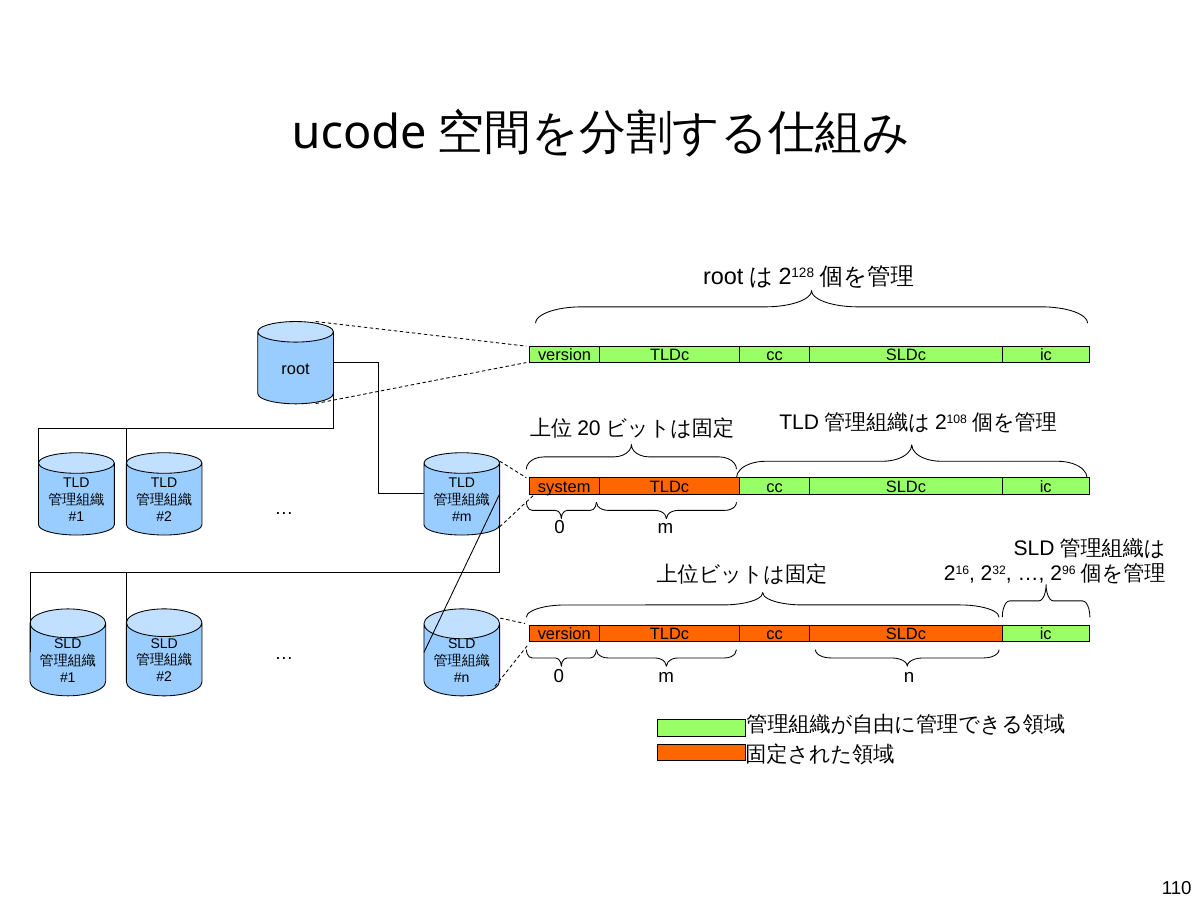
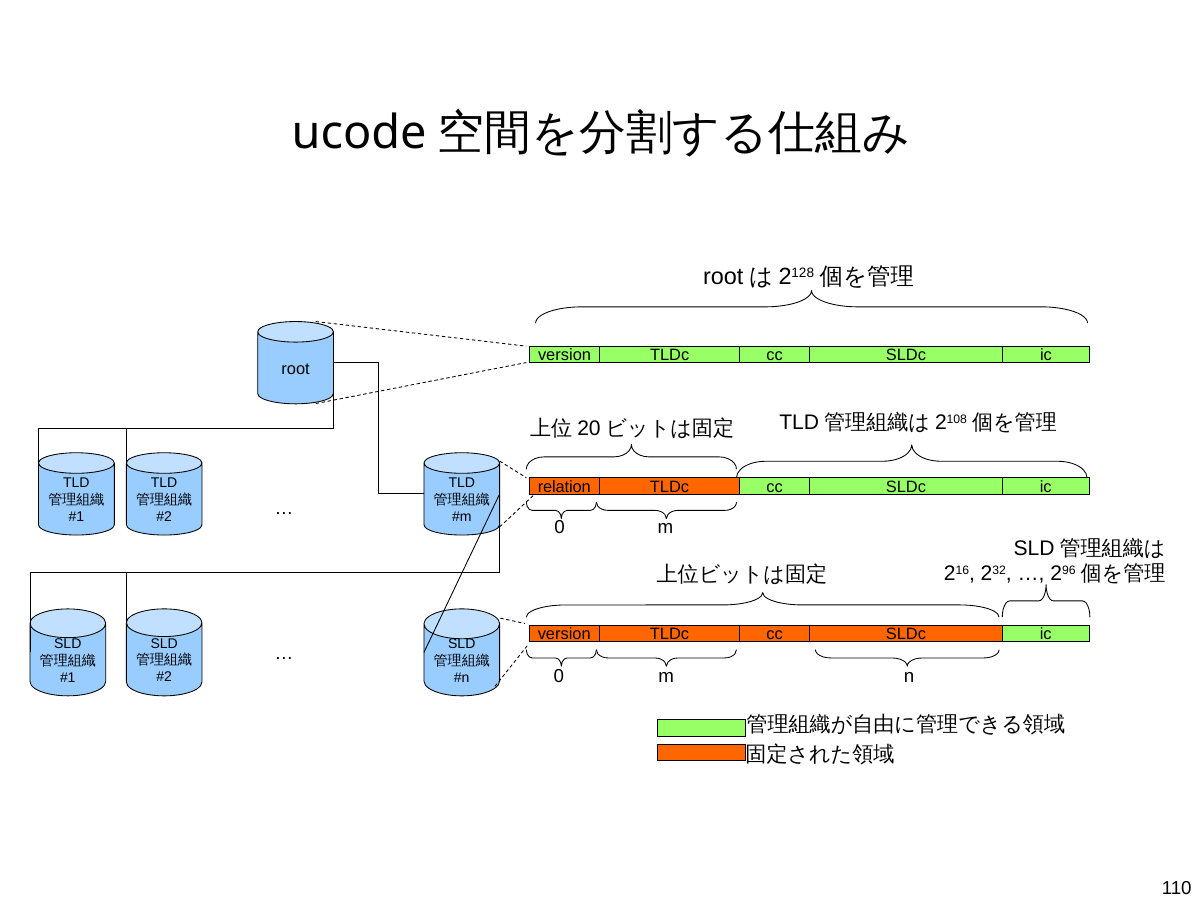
system: system -> relation
